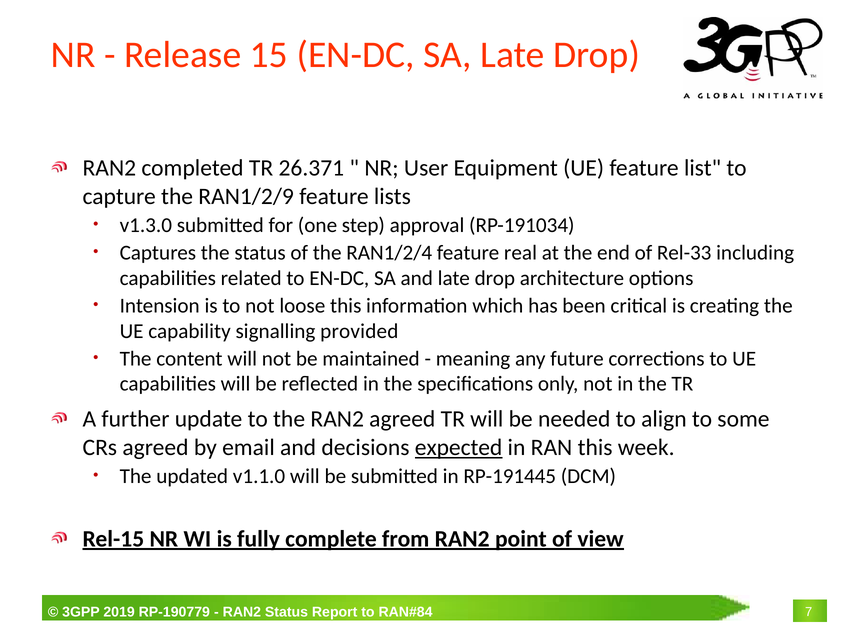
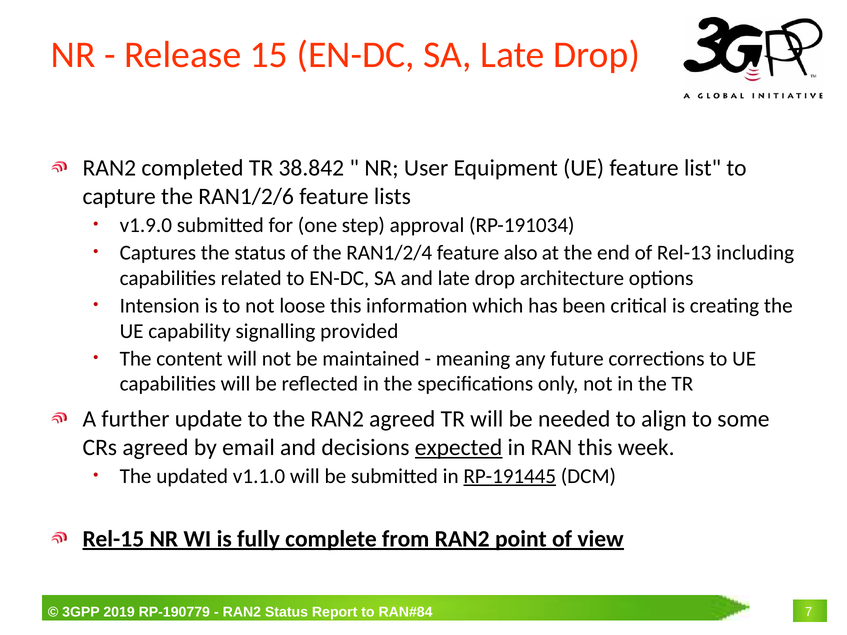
26.371: 26.371 -> 38.842
RAN1/2/9: RAN1/2/9 -> RAN1/2/6
v1.3.0: v1.3.0 -> v1.9.0
real: real -> also
Rel-33: Rel-33 -> Rel-13
RP-191445 underline: none -> present
